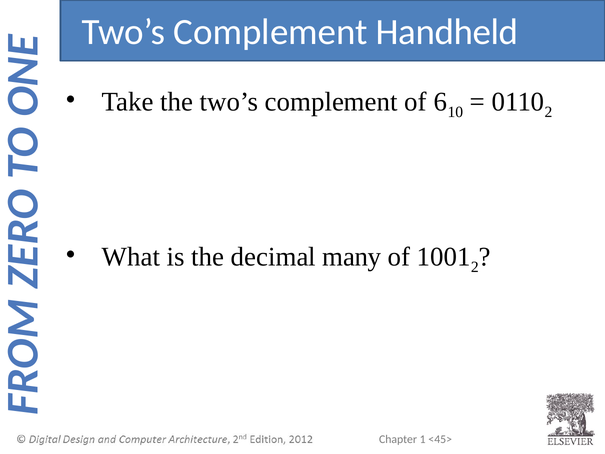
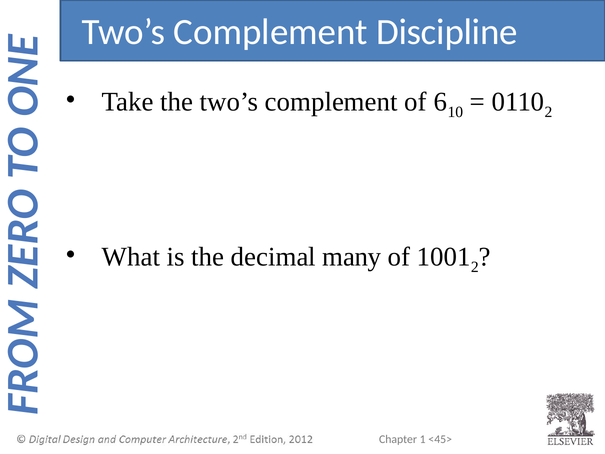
Handheld: Handheld -> Discipline
